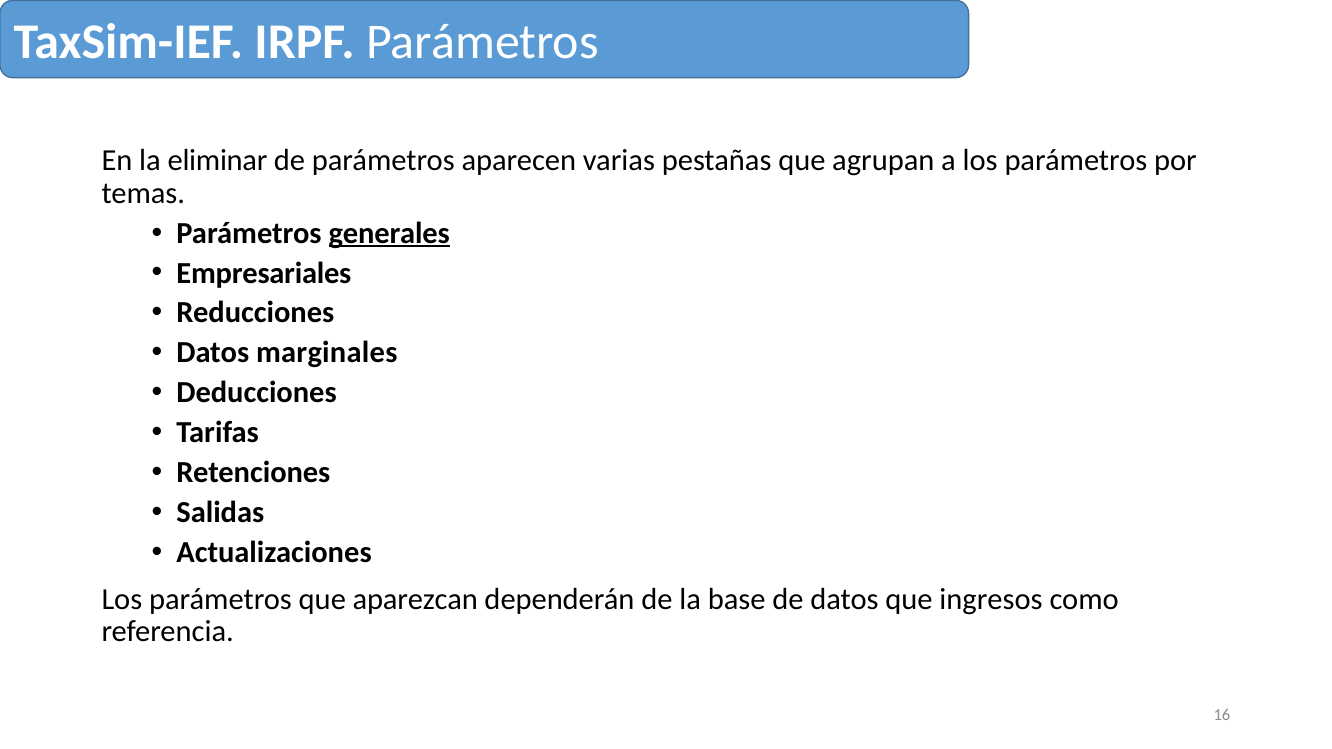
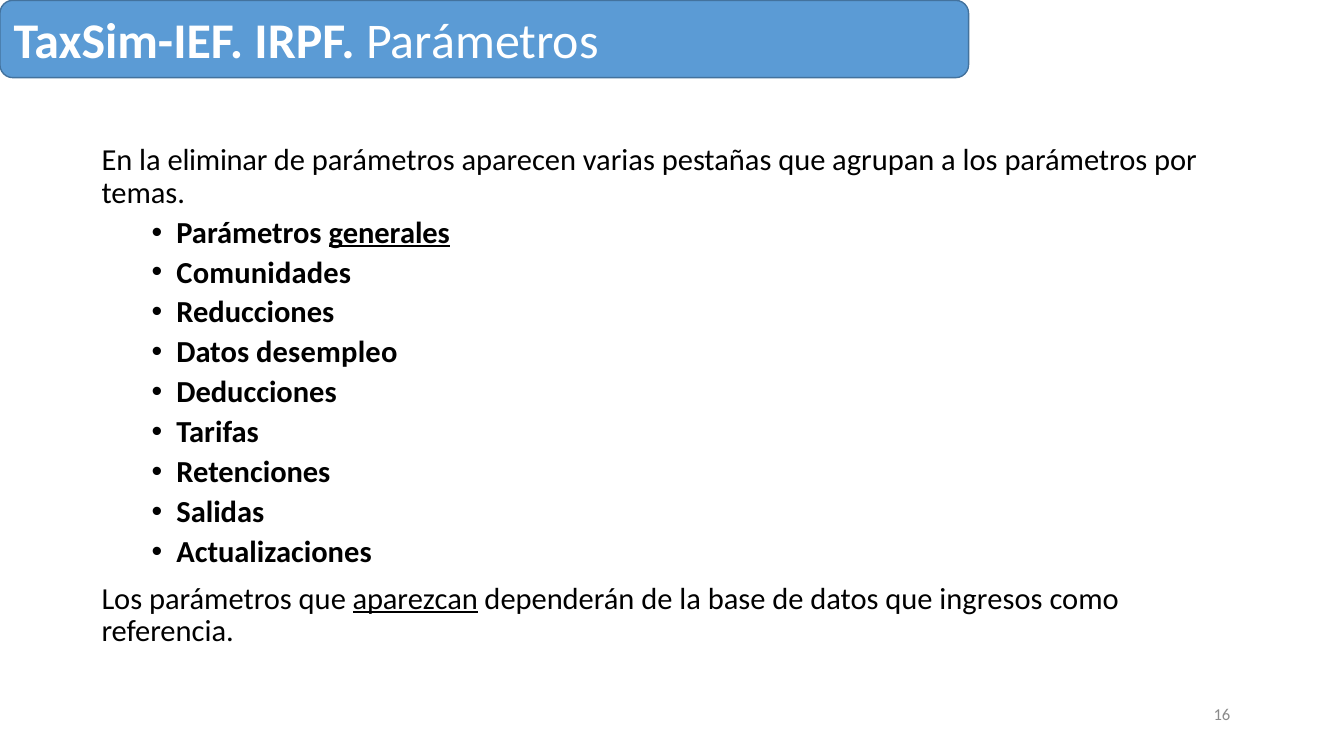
Empresariales: Empresariales -> Comunidades
marginales: marginales -> desempleo
aparezcan underline: none -> present
